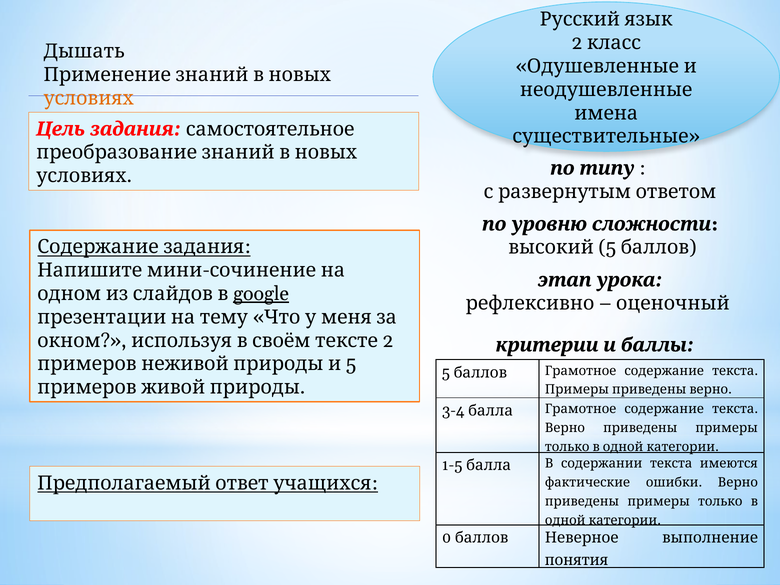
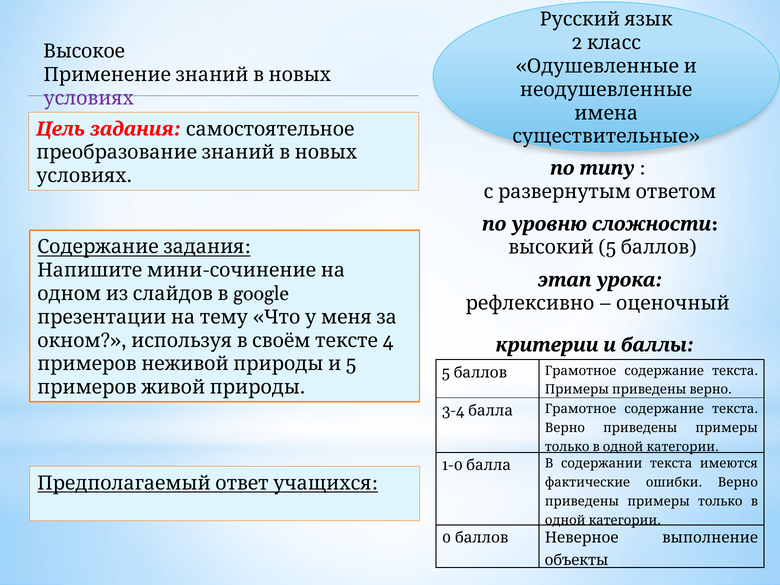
Дышать: Дышать -> Высокое
условиях at (89, 98) colour: orange -> purple
google underline: present -> none
2 at (388, 341): 2 -> 4
1-5: 1-5 -> 1-0
понятия: понятия -> объекты
